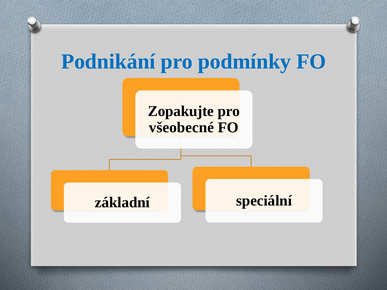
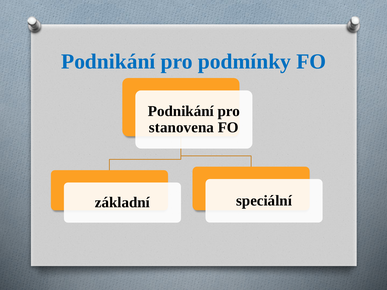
Zopakujte at (181, 111): Zopakujte -> Podnikání
všeobecné: všeobecné -> stanovena
